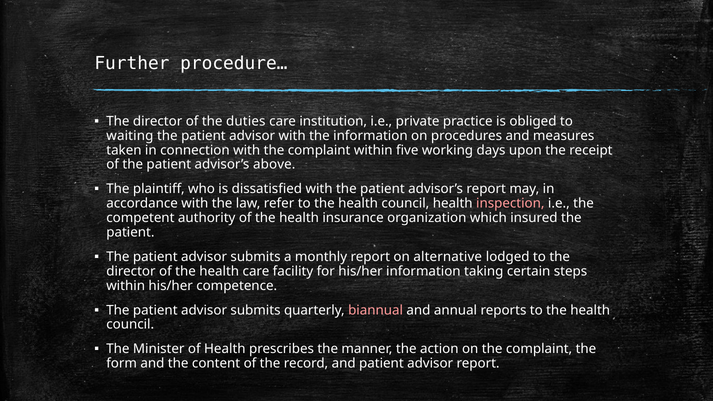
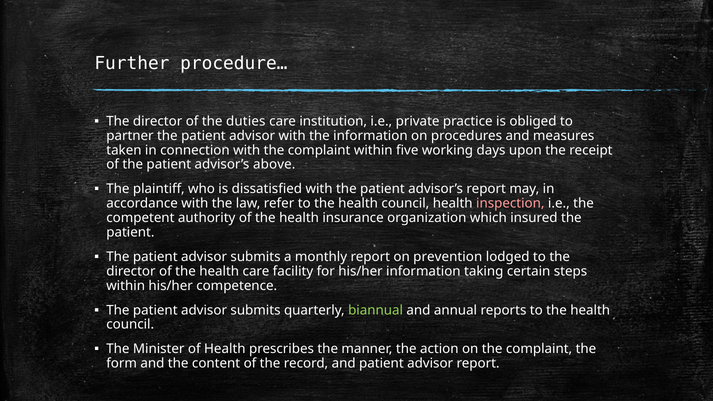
waiting: waiting -> partner
alternative: alternative -> prevention
biannual colour: pink -> light green
